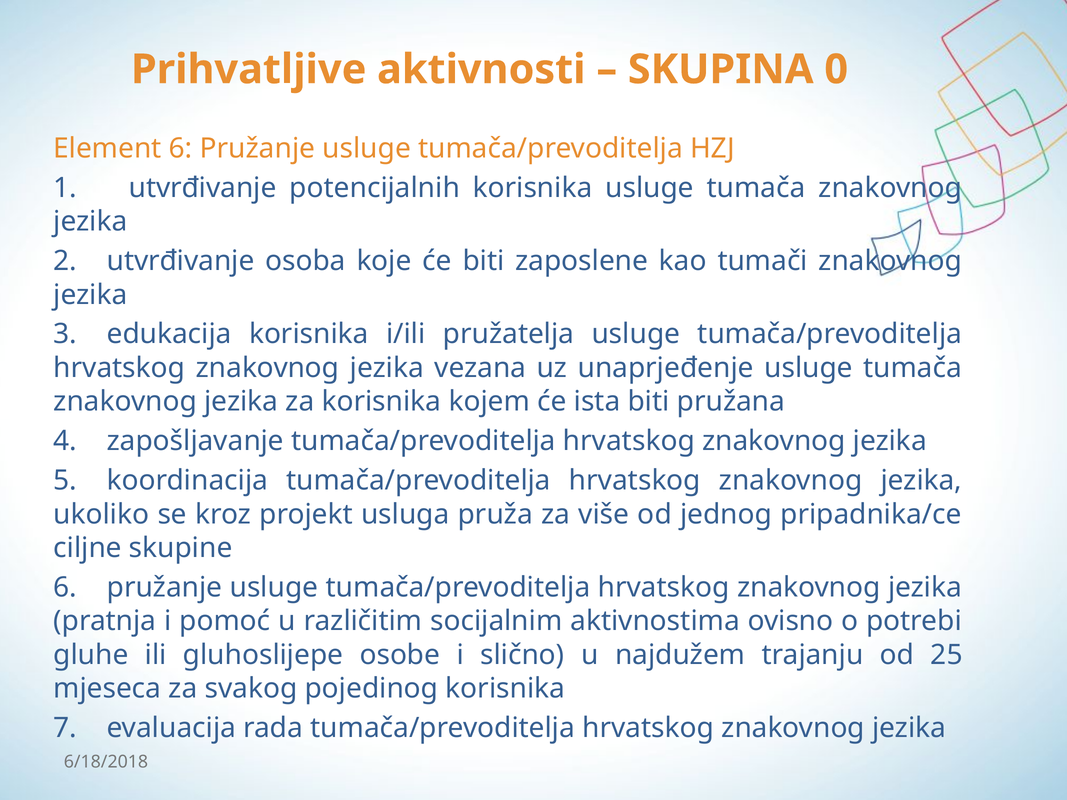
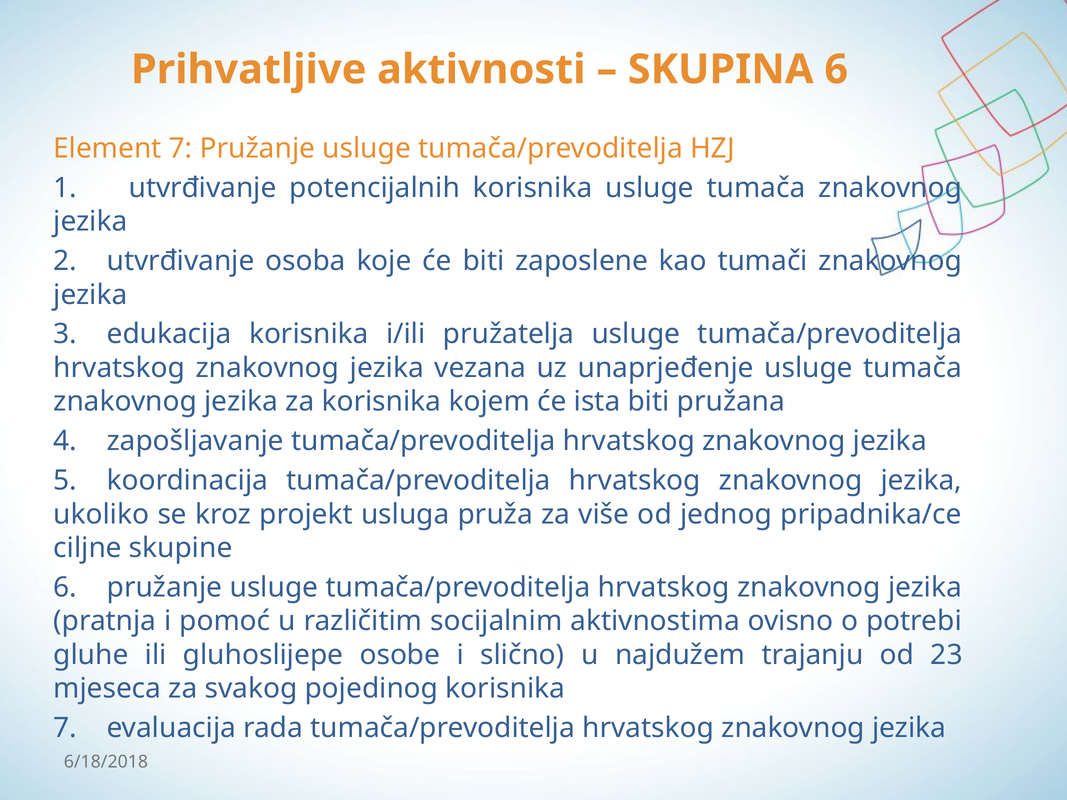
SKUPINA 0: 0 -> 6
Element 6: 6 -> 7
25: 25 -> 23
